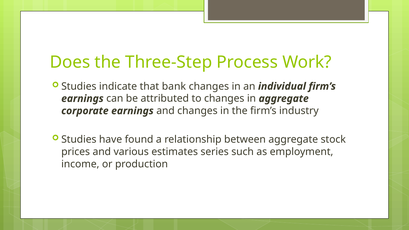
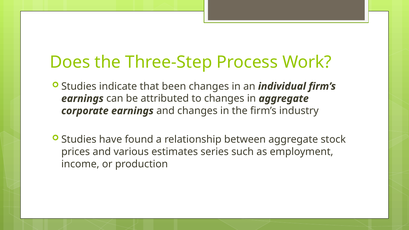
bank: bank -> been
